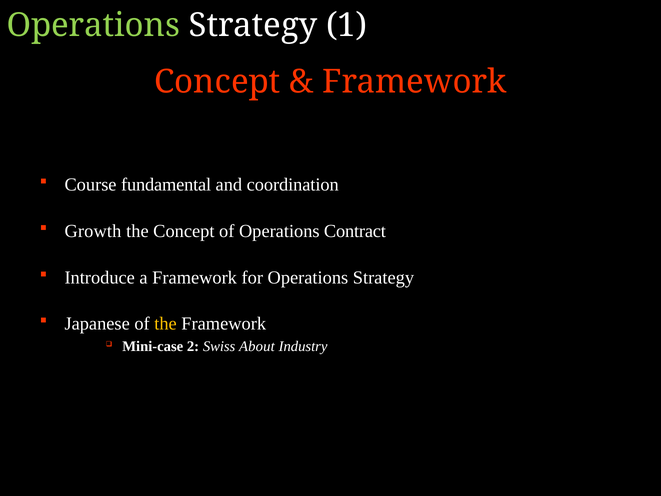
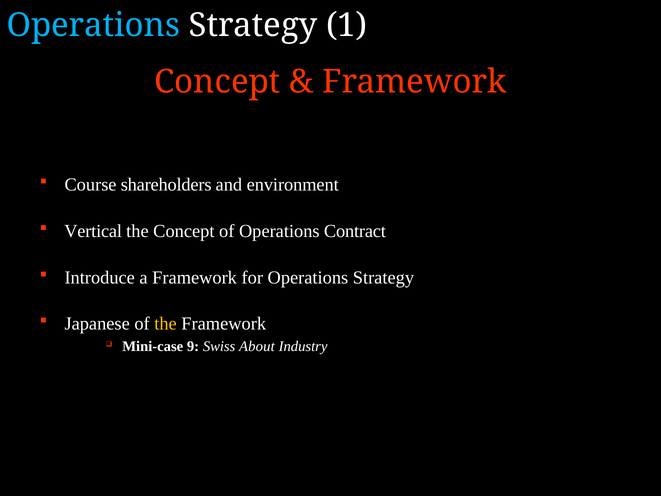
Operations at (93, 25) colour: light green -> light blue
fundamental: fundamental -> shareholders
coordination: coordination -> environment
Growth: Growth -> Vertical
2: 2 -> 9
